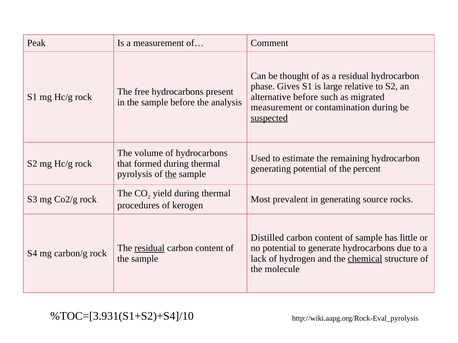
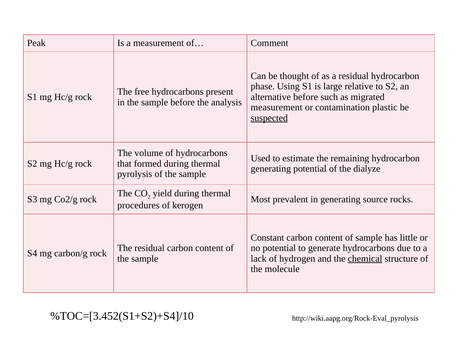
Gives: Gives -> Using
contamination during: during -> plastic
percent: percent -> dialyze
the at (171, 174) underline: present -> none
Distilled: Distilled -> Constant
residual at (150, 248) underline: present -> none
%TOC=[3.931(S1+S2)+S4]/10: %TOC=[3.931(S1+S2)+S4]/10 -> %TOC=[3.452(S1+S2)+S4]/10
